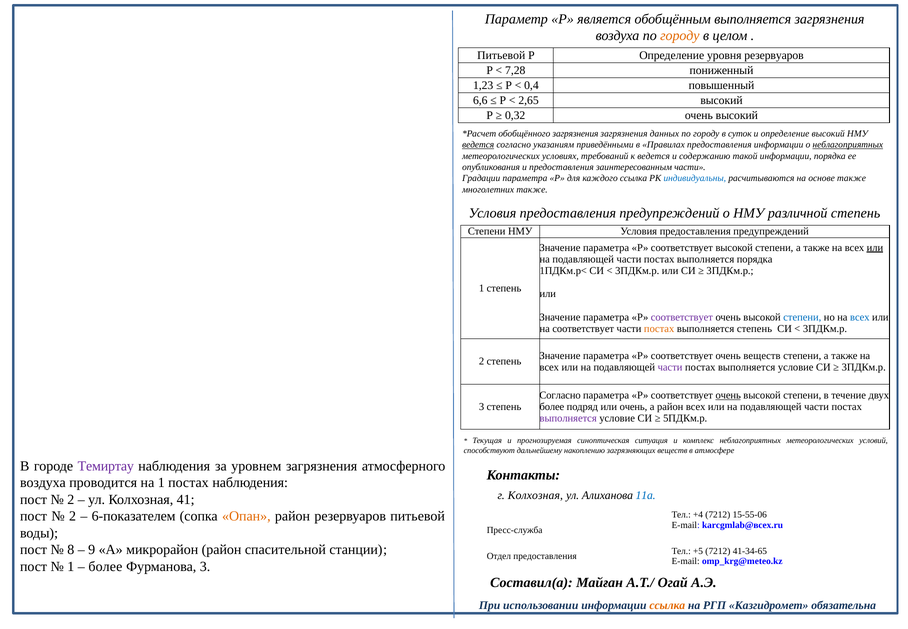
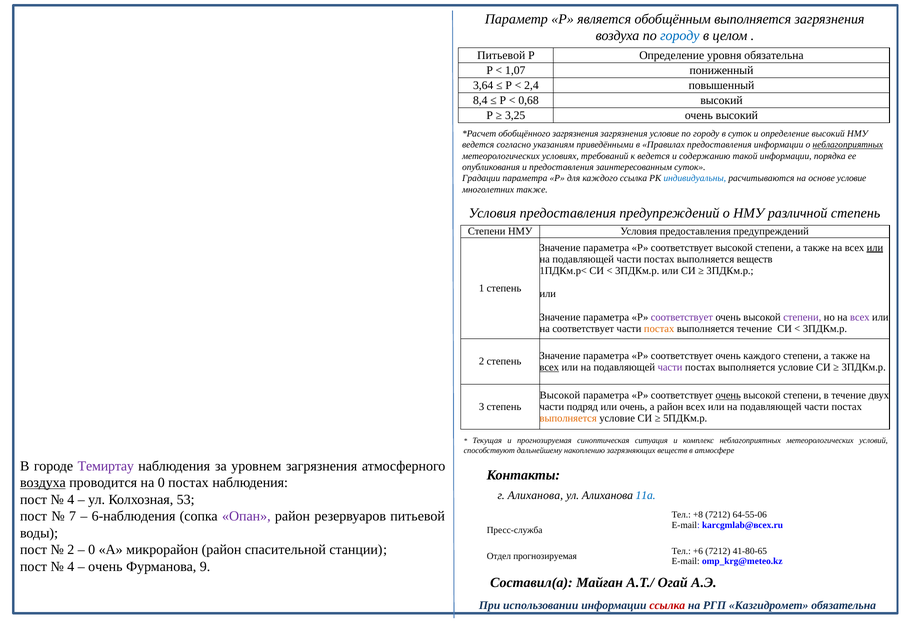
городу at (680, 36) colour: orange -> blue
уровня резервуаров: резервуаров -> обязательна
7,28: 7,28 -> 1,07
1,23: 1,23 -> 3,64
0,4: 0,4 -> 2,4
6,6: 6,6 -> 8,4
2,65: 2,65 -> 0,68
0,32: 0,32 -> 3,25
загрязнения данных: данных -> условие
ведется at (478, 145) underline: present -> none
заинтересованным части: части -> суток
основе также: также -> условие
выполняется порядка: порядка -> веществ
степени at (802, 317) colour: blue -> purple
всех at (860, 317) colour: blue -> purple
выполняется степень: степень -> течение
очень веществ: веществ -> каждого
всех at (549, 367) underline: none -> present
Согласно at (560, 395): Согласно -> Высокой
более at (552, 407): более -> части
выполняется at (568, 418) colour: purple -> orange
воздуха at (43, 482) underline: none -> present
на 1: 1 -> 0
г Колхозная: Колхозная -> Алиханова
2 at (71, 499): 2 -> 4
41: 41 -> 53
2 at (73, 516): 2 -> 7
6-показателем: 6-показателем -> 6-наблюдения
Опан colour: orange -> purple
+4: +4 -> +8
15-55-06: 15-55-06 -> 64-55-06
8 at (71, 549): 8 -> 2
9 at (92, 549): 9 -> 0
+5: +5 -> +6
41-34-65: 41-34-65 -> 41-80-65
Отдел предоставления: предоставления -> прогнозируемая
1 at (71, 566): 1 -> 4
более at (105, 566): более -> очень
Фурманова 3: 3 -> 9
ссылка at (667, 605) colour: orange -> red
